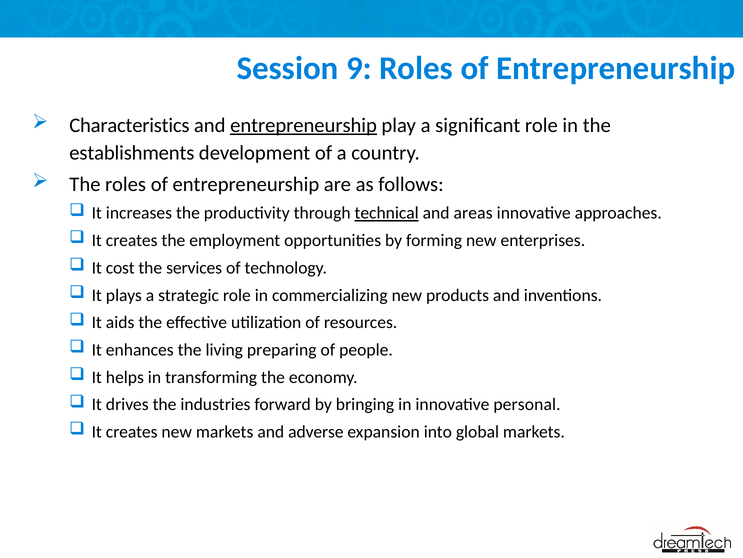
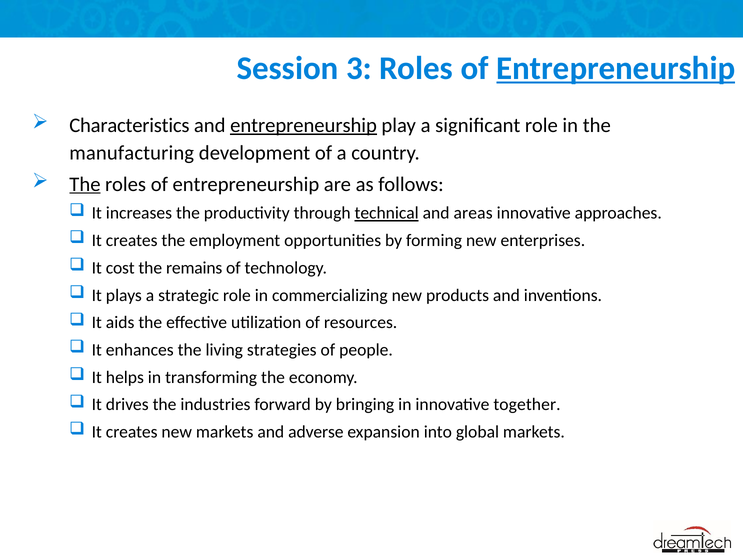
9: 9 -> 3
Entrepreneurship at (616, 68) underline: none -> present
establishments: establishments -> manufacturing
The at (85, 184) underline: none -> present
services: services -> remains
preparing: preparing -> strategies
personal: personal -> together
